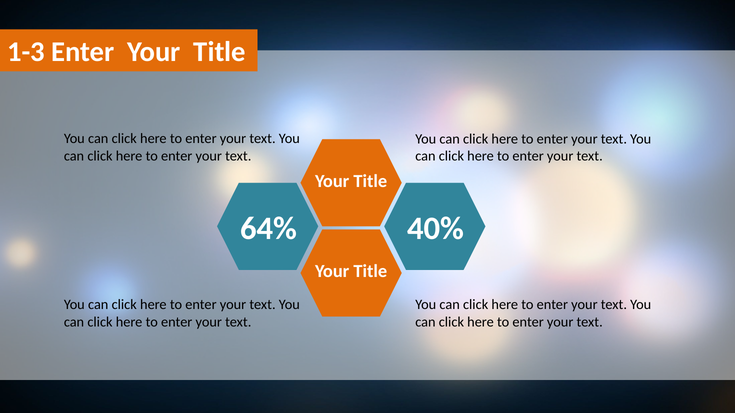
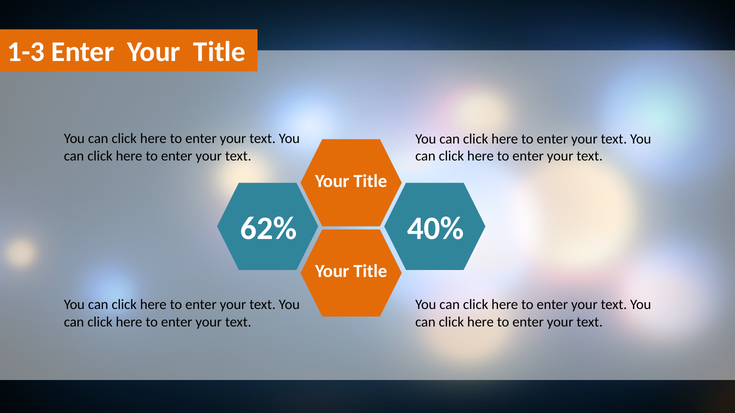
64%: 64% -> 62%
